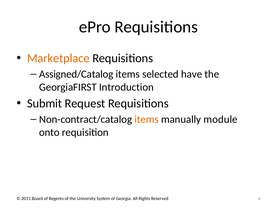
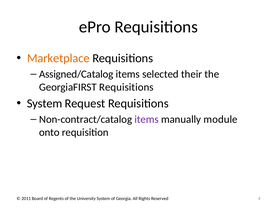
have: have -> their
GeorgiaFIRST Introduction: Introduction -> Requisitions
Submit at (45, 103): Submit -> System
items at (147, 119) colour: orange -> purple
